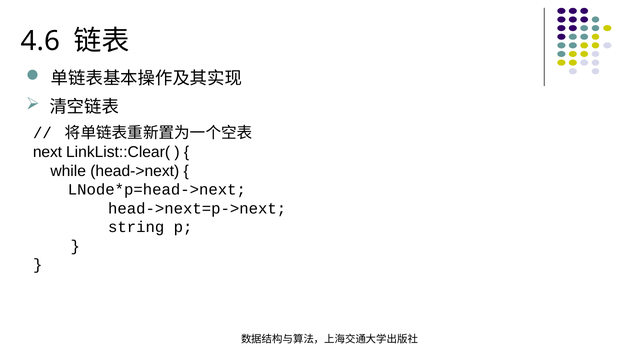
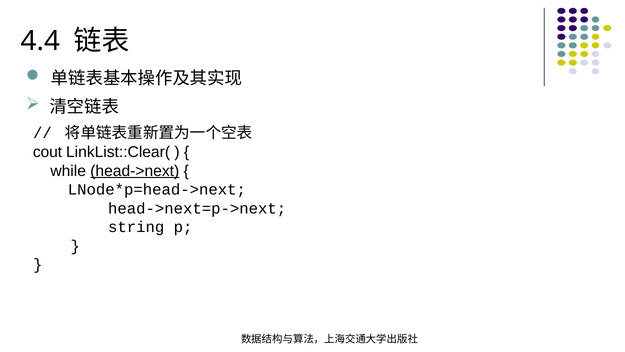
4.6: 4.6 -> 4.4
next: next -> cout
head->next underline: none -> present
